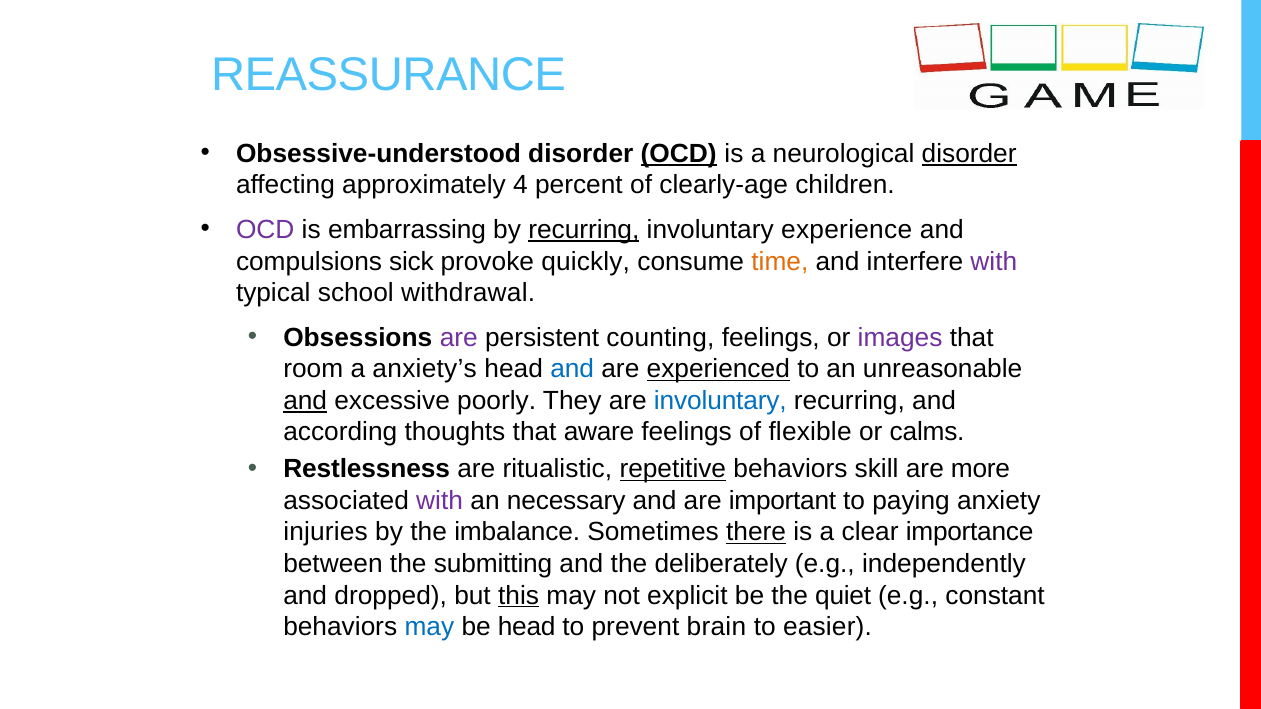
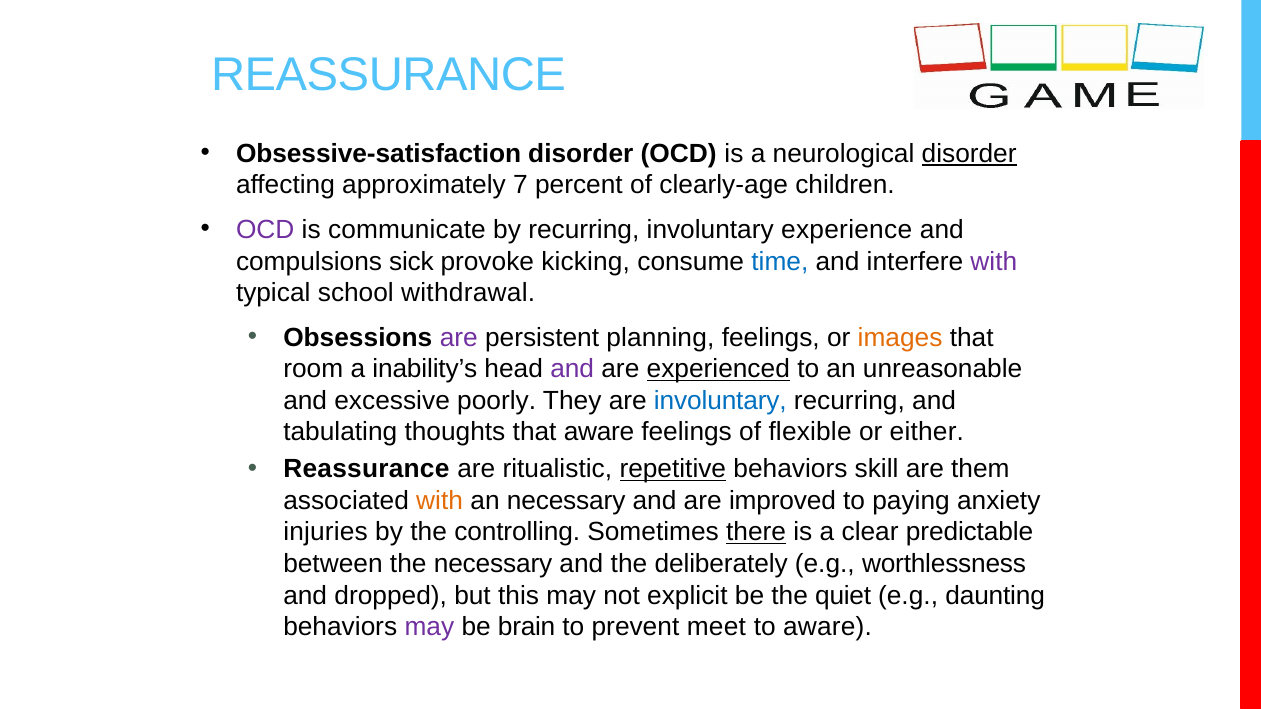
Obsessive-understood: Obsessive-understood -> Obsessive-satisfaction
OCD at (679, 154) underline: present -> none
4: 4 -> 7
embarrassing: embarrassing -> communicate
recurring at (584, 230) underline: present -> none
quickly: quickly -> kicking
time colour: orange -> blue
counting: counting -> planning
images colour: purple -> orange
anxiety’s: anxiety’s -> inability’s
and at (572, 369) colour: blue -> purple
and at (305, 401) underline: present -> none
according: according -> tabulating
calms: calms -> either
Restlessness at (367, 469): Restlessness -> Reassurance
more: more -> them
with at (440, 501) colour: purple -> orange
important: important -> improved
imbalance: imbalance -> controlling
importance: importance -> predictable
the submitting: submitting -> necessary
independently: independently -> worthlessness
this underline: present -> none
constant: constant -> daunting
may at (429, 627) colour: blue -> purple
be head: head -> brain
brain: brain -> meet
to easier: easier -> aware
